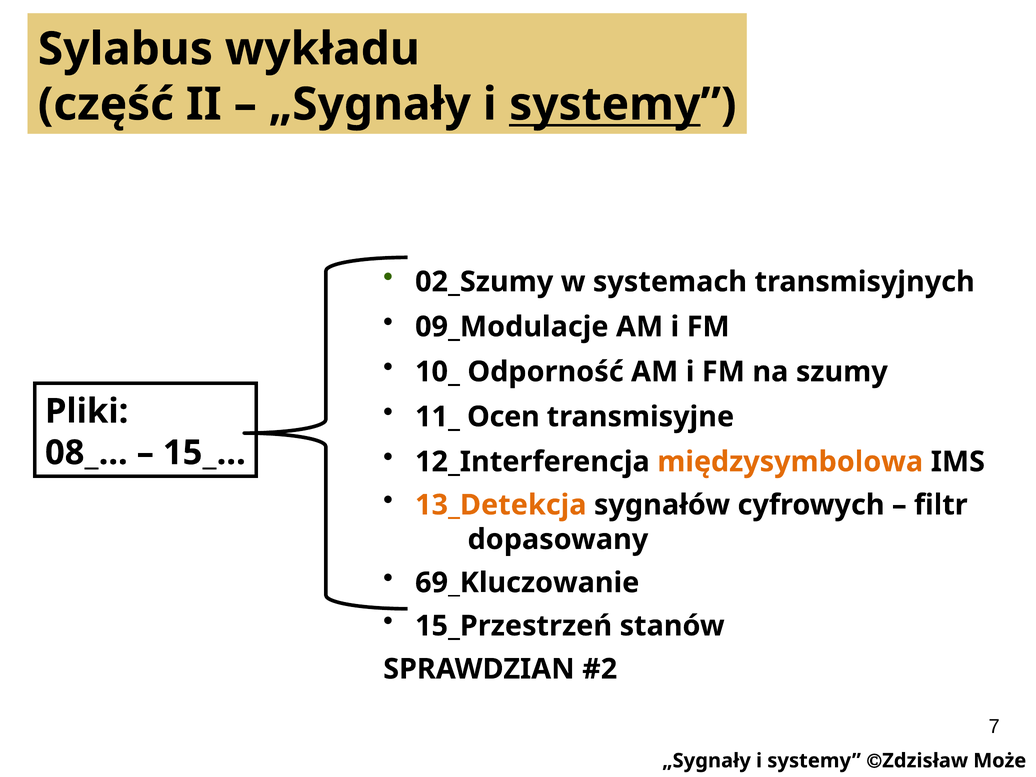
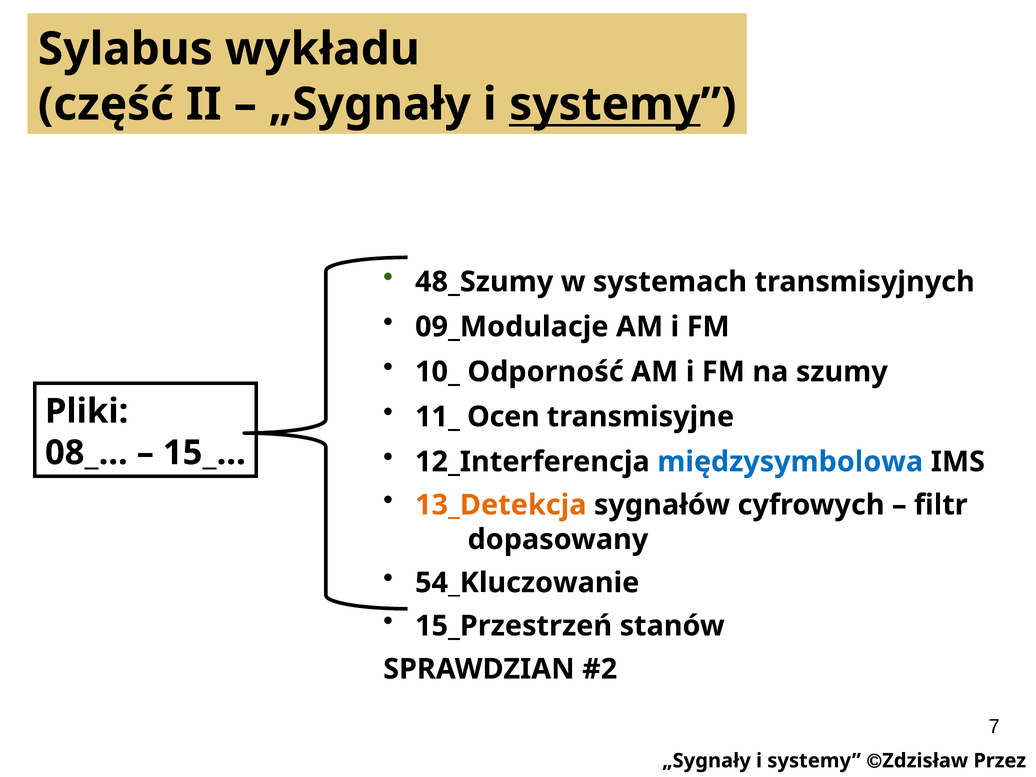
02_Szumy: 02_Szumy -> 48_Szumy
międzysymbolowa colour: orange -> blue
69_Kluczowanie: 69_Kluczowanie -> 54_Kluczowanie
Może: Może -> Przez
